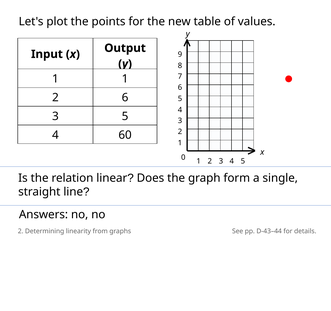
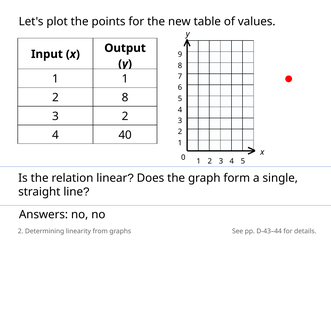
2 6: 6 -> 8
5 at (125, 116): 5 -> 2
60: 60 -> 40
